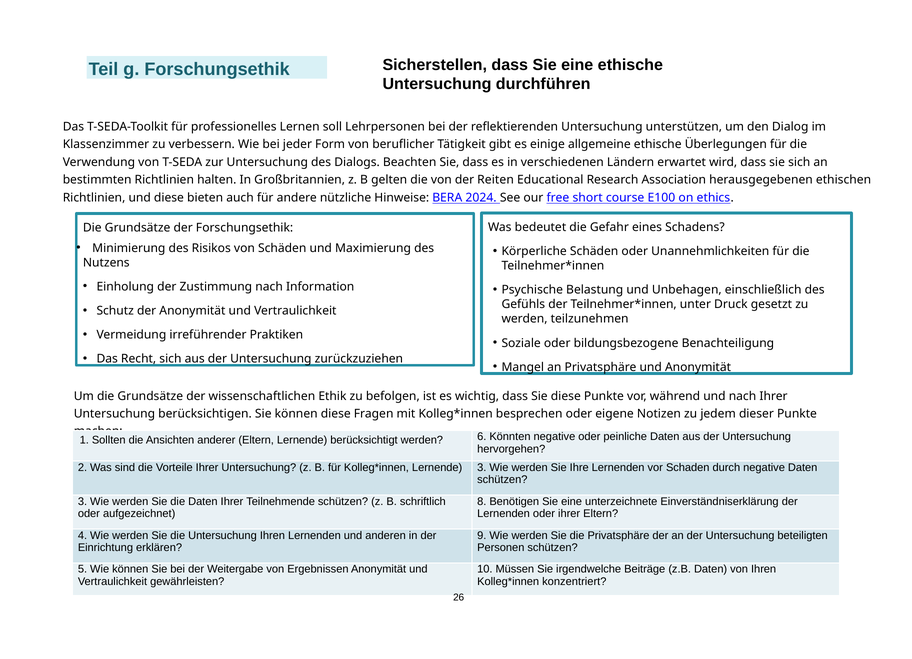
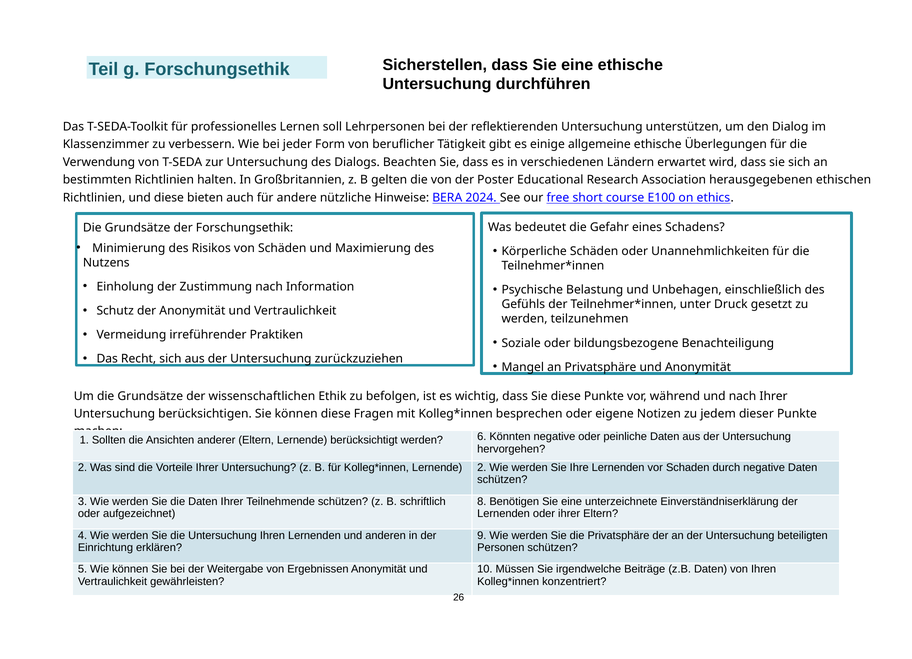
Reiten: Reiten -> Poster
Lernende 3: 3 -> 2
